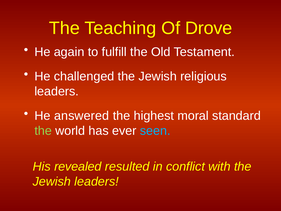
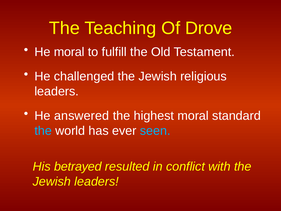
He again: again -> moral
the at (43, 131) colour: light green -> light blue
revealed: revealed -> betrayed
